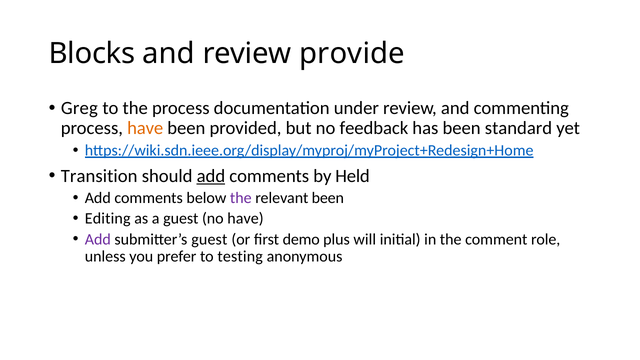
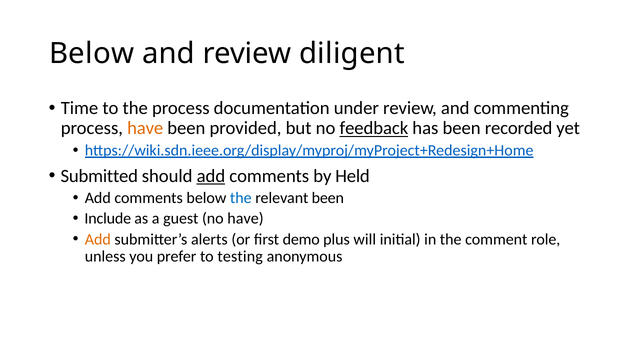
Blocks at (92, 54): Blocks -> Below
provide: provide -> diligent
Greg: Greg -> Time
feedback underline: none -> present
standard: standard -> recorded
Transition: Transition -> Submitted
the at (241, 198) colour: purple -> blue
Editing: Editing -> Include
Add at (98, 239) colour: purple -> orange
submitter’s guest: guest -> alerts
